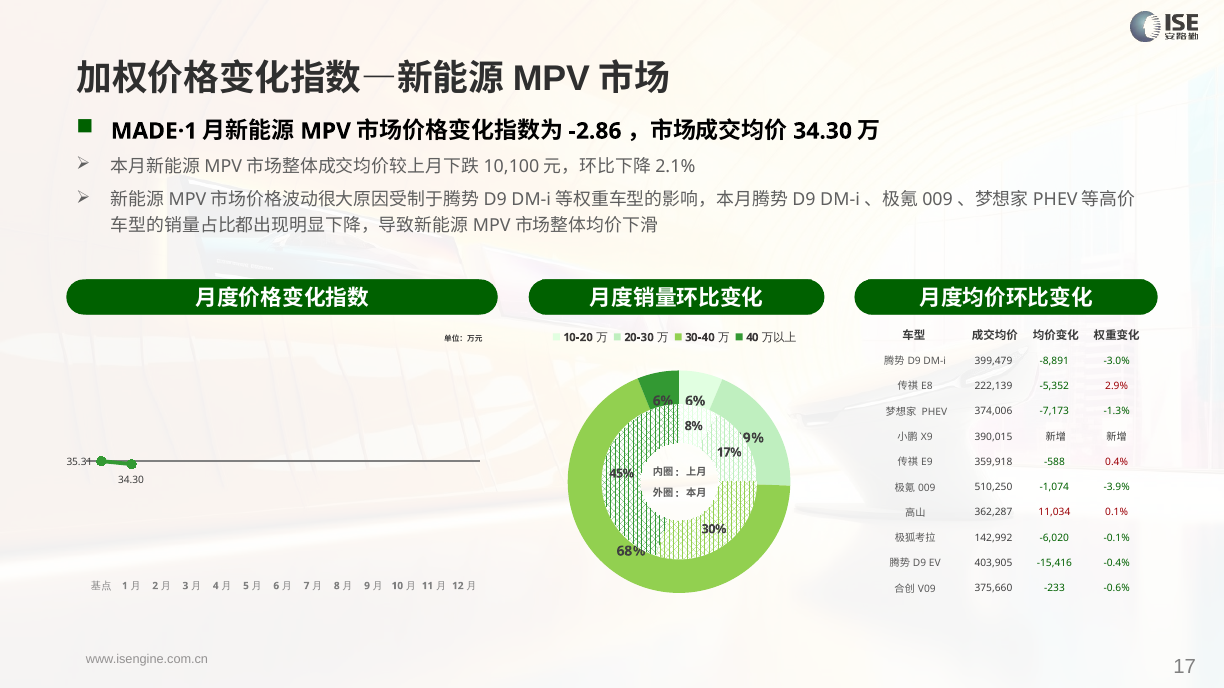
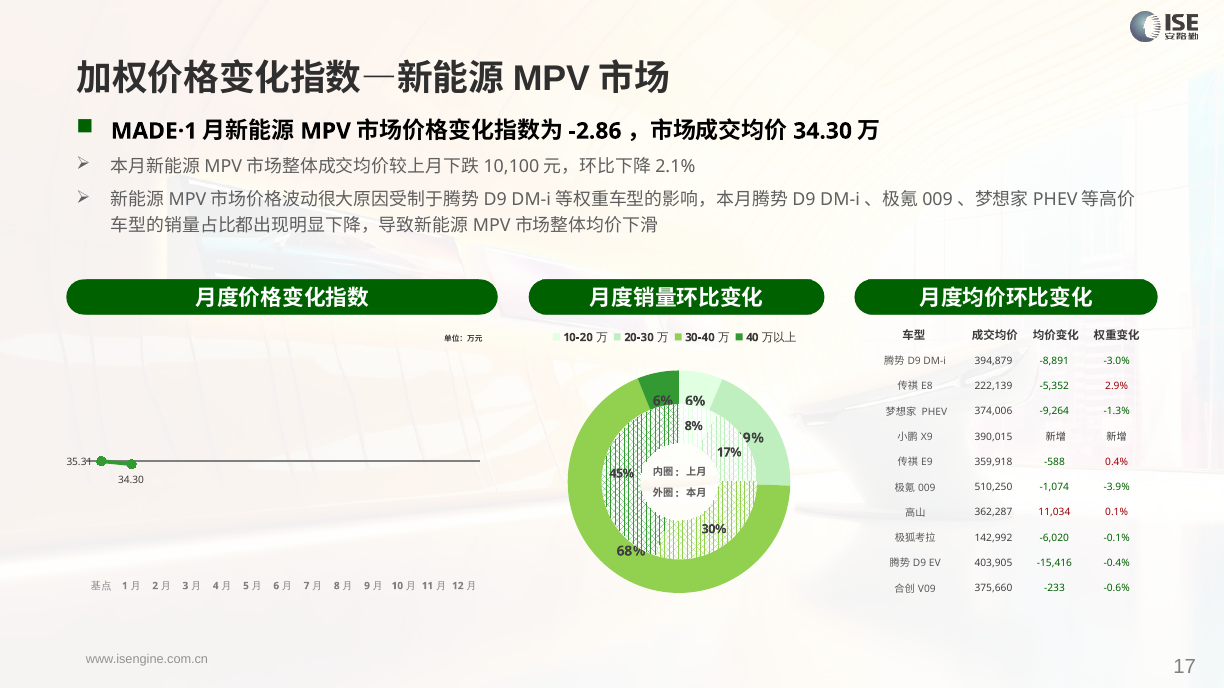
399,479: 399,479 -> 394,879
-7,173: -7,173 -> -9,264
